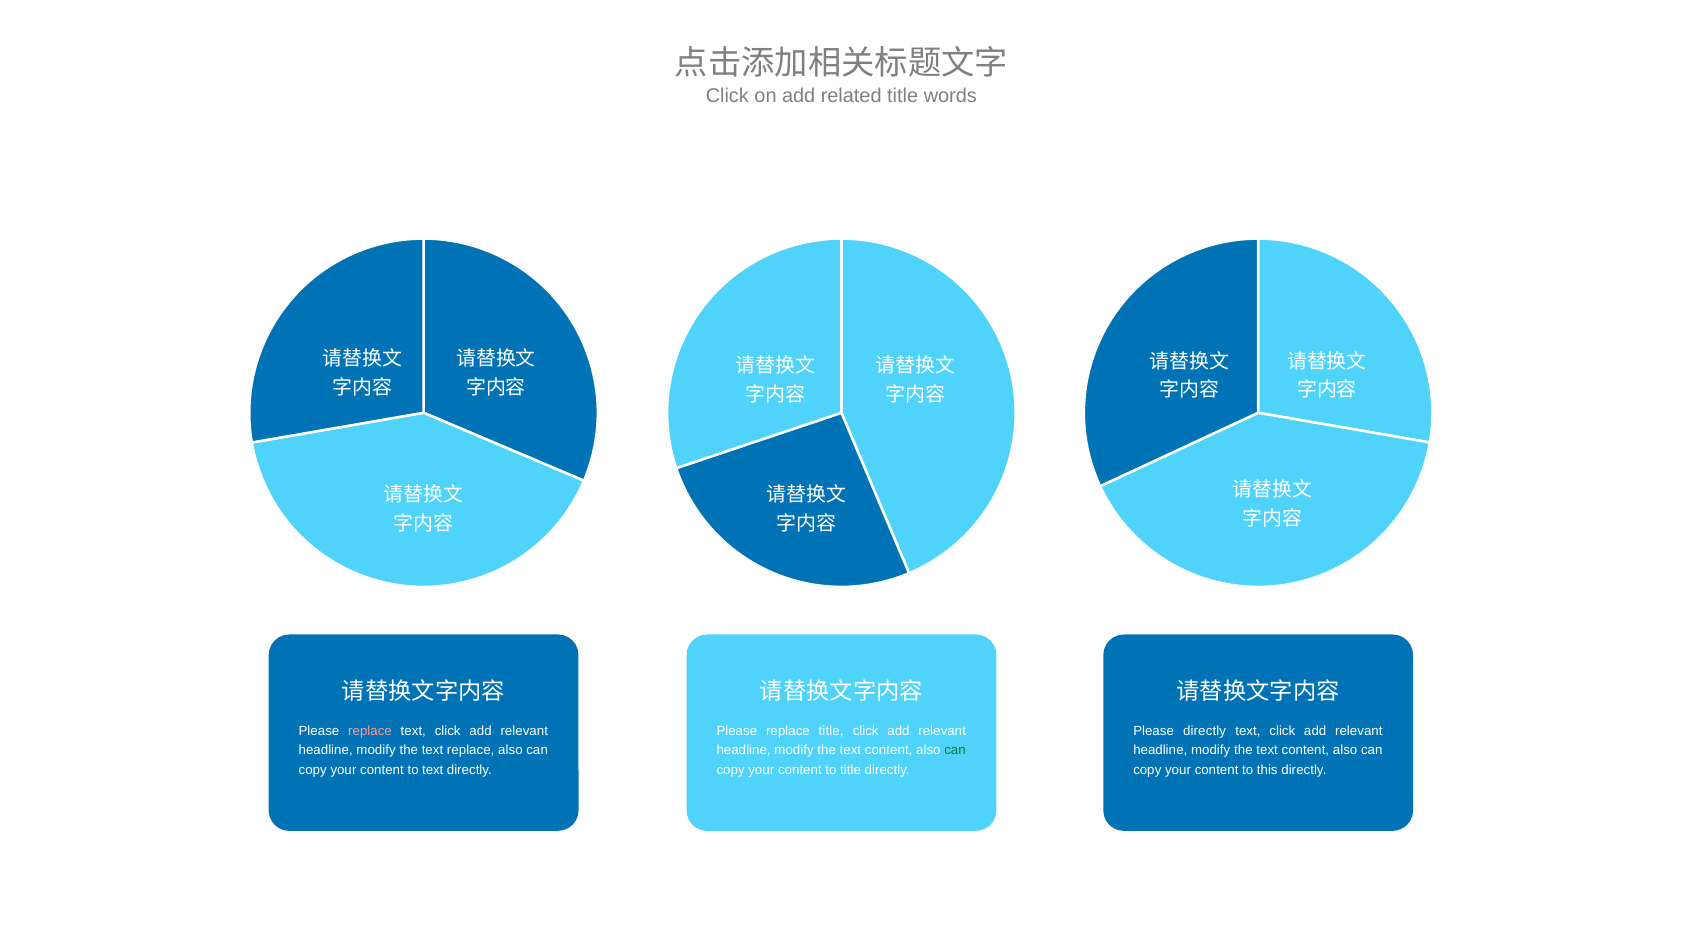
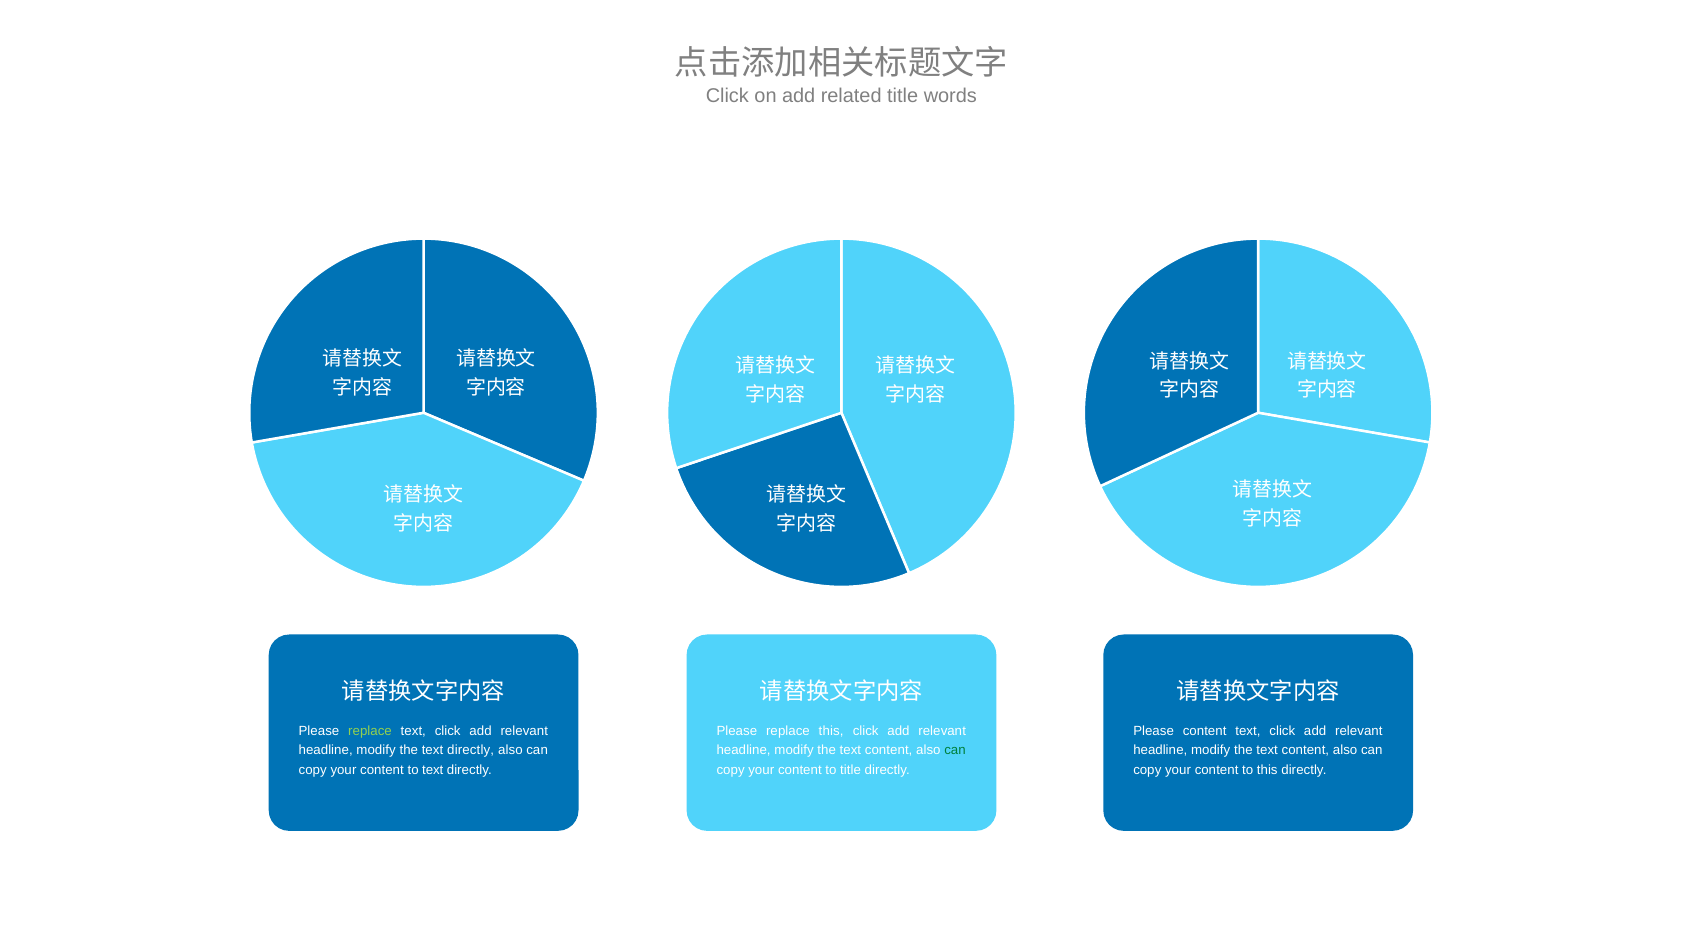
replace at (370, 732) colour: pink -> light green
replace title: title -> this
Please directly: directly -> content
the text replace: replace -> directly
